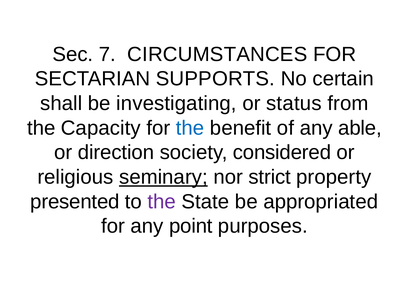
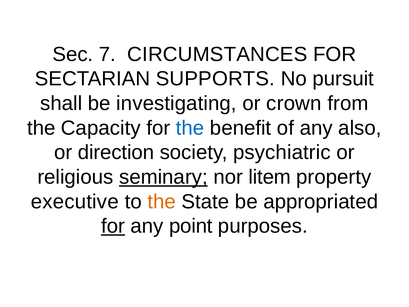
certain: certain -> pursuit
status: status -> crown
able: able -> also
considered: considered -> psychiatric
strict: strict -> litem
presented: presented -> executive
the at (162, 202) colour: purple -> orange
for at (113, 226) underline: none -> present
